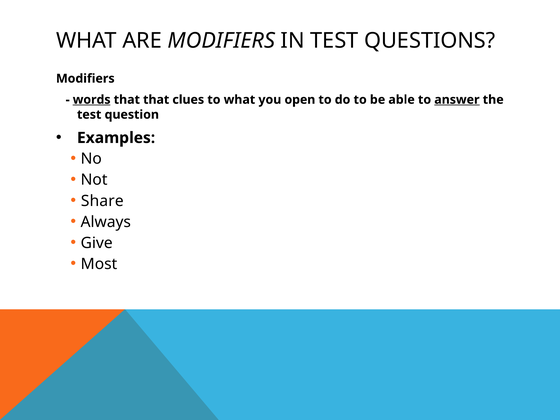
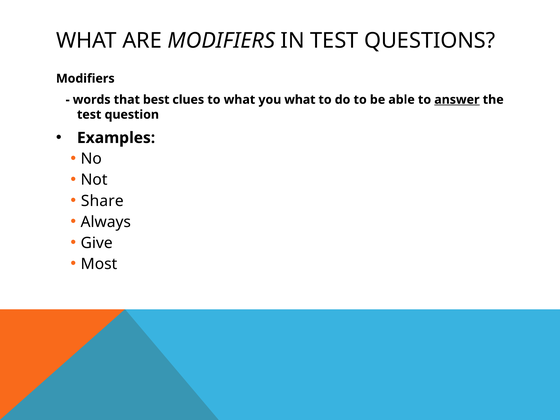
words underline: present -> none
that that: that -> best
you open: open -> what
